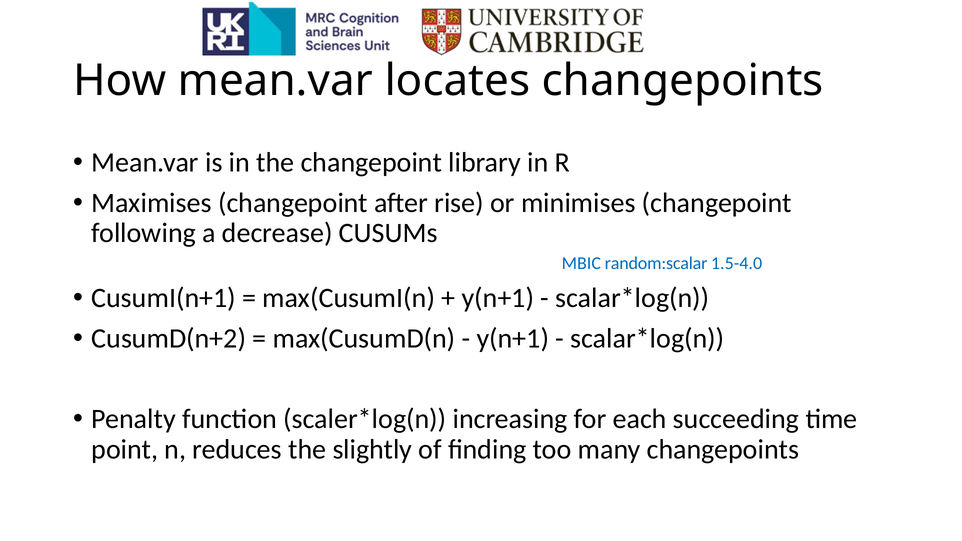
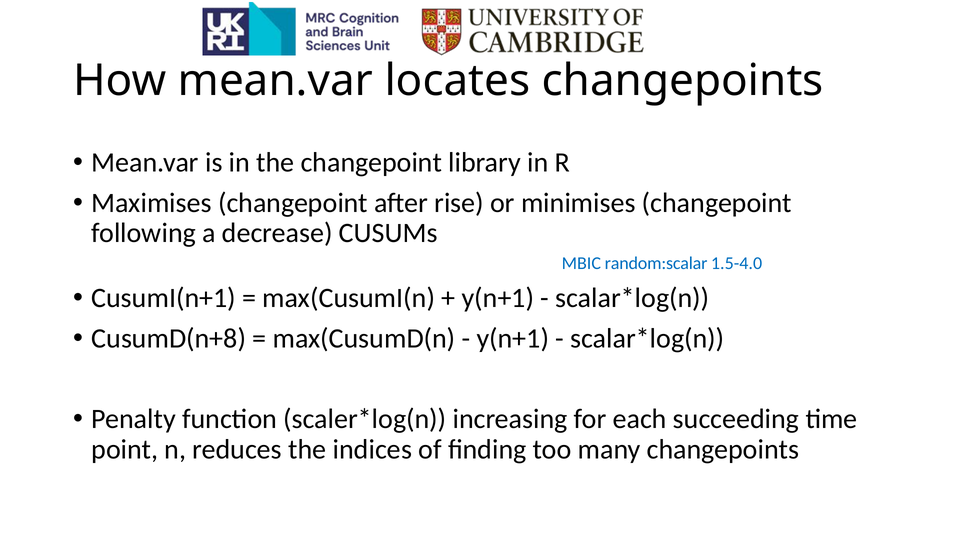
CusumD(n+2: CusumD(n+2 -> CusumD(n+8
slightly: slightly -> indices
